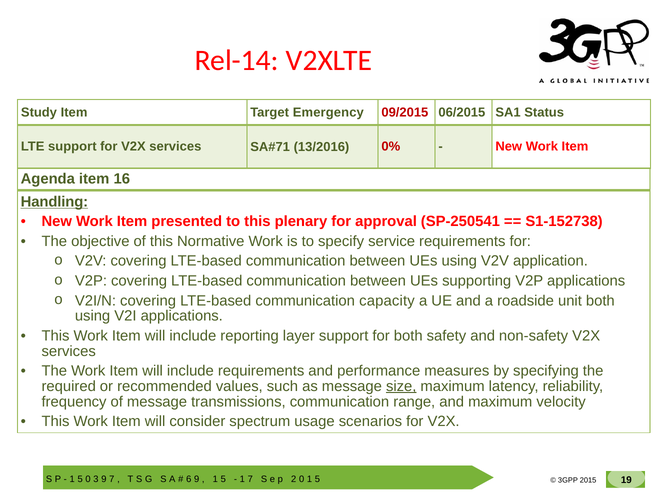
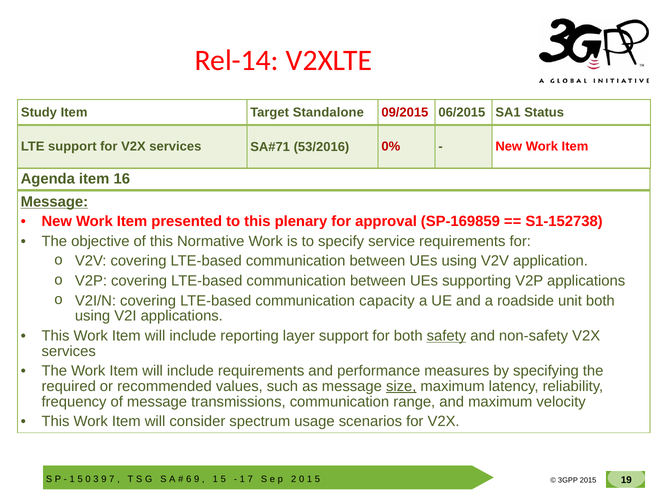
Emergency: Emergency -> Standalone
13/2016: 13/2016 -> 53/2016
Handling at (54, 202): Handling -> Message
SP-250541: SP-250541 -> SP-169859
safety underline: none -> present
